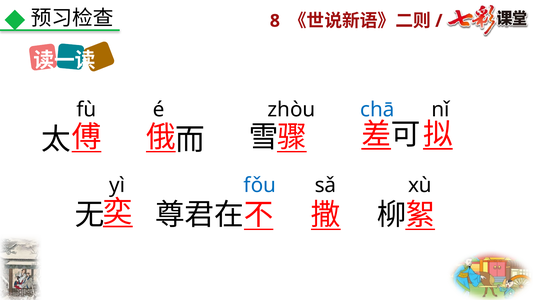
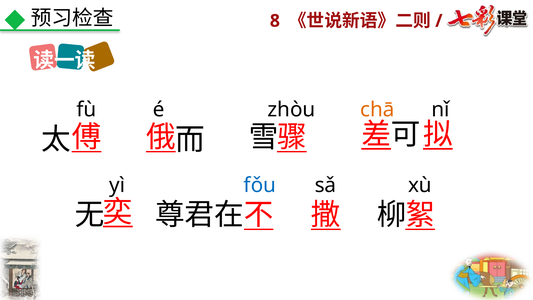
chā colour: blue -> orange
